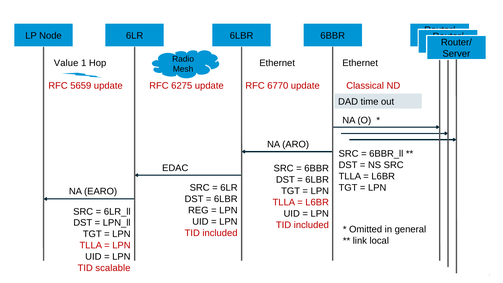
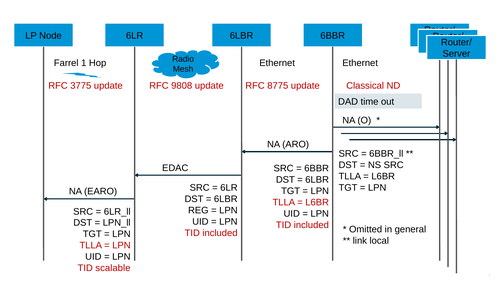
Value: Value -> Farrel
5659: 5659 -> 3775
6275: 6275 -> 9808
6770: 6770 -> 8775
